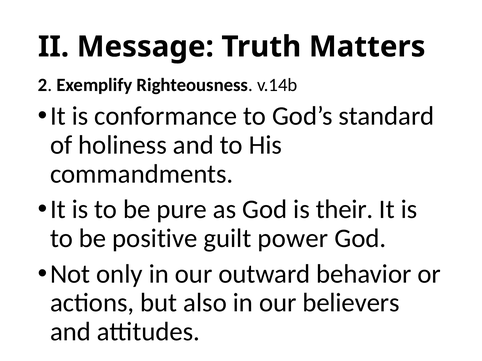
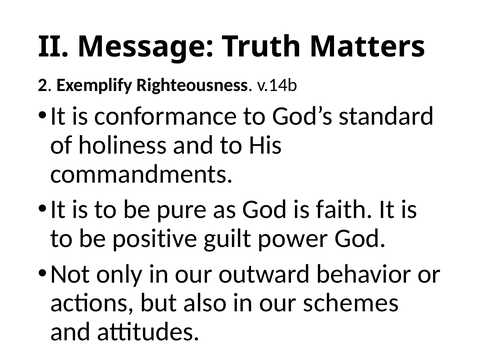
their: their -> faith
believers: believers -> schemes
